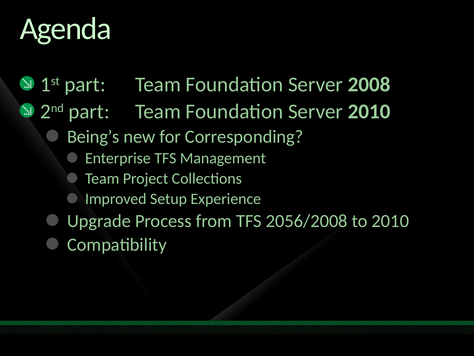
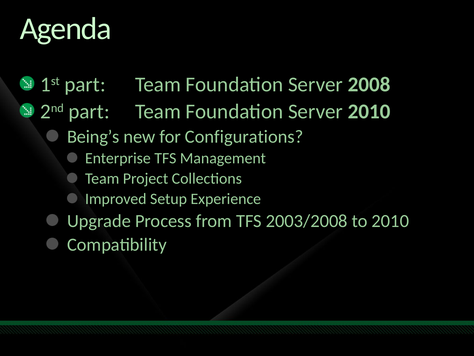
Corresponding: Corresponding -> Configurations
2056/2008: 2056/2008 -> 2003/2008
